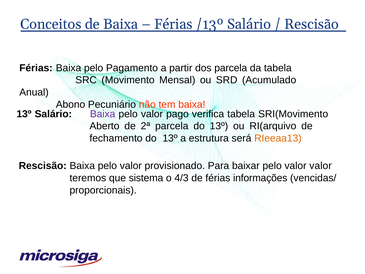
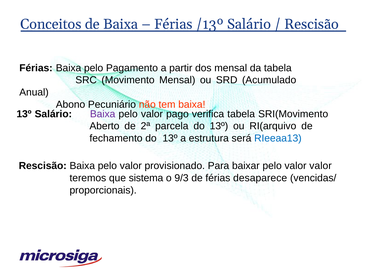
dos parcela: parcela -> mensal
RIeeaa13 colour: orange -> blue
4/3: 4/3 -> 9/3
informações: informações -> desaparece
